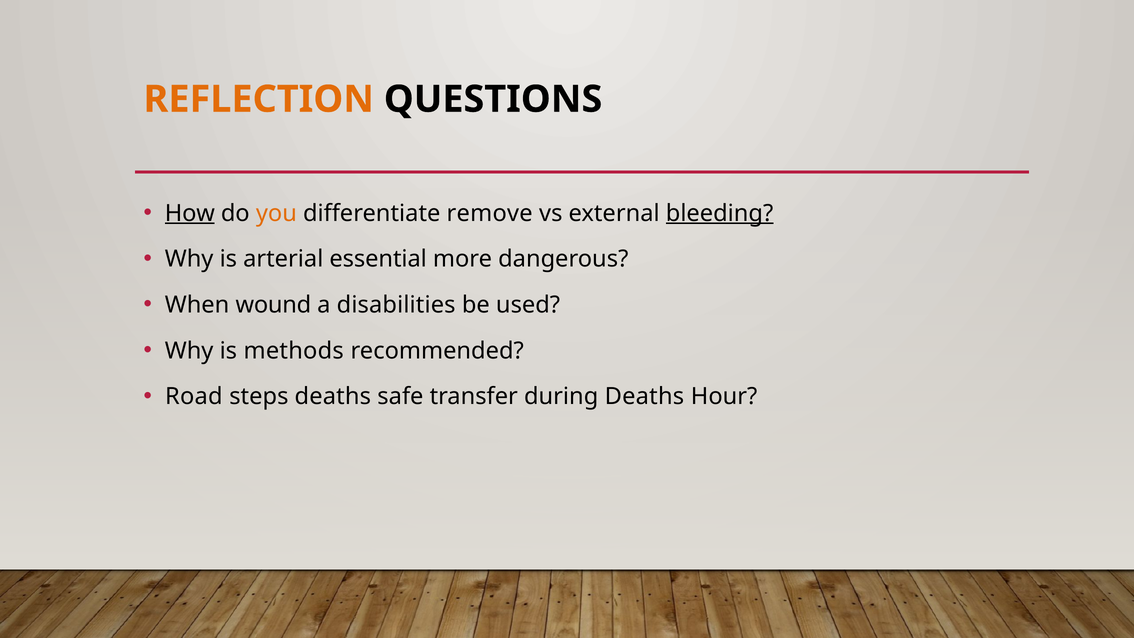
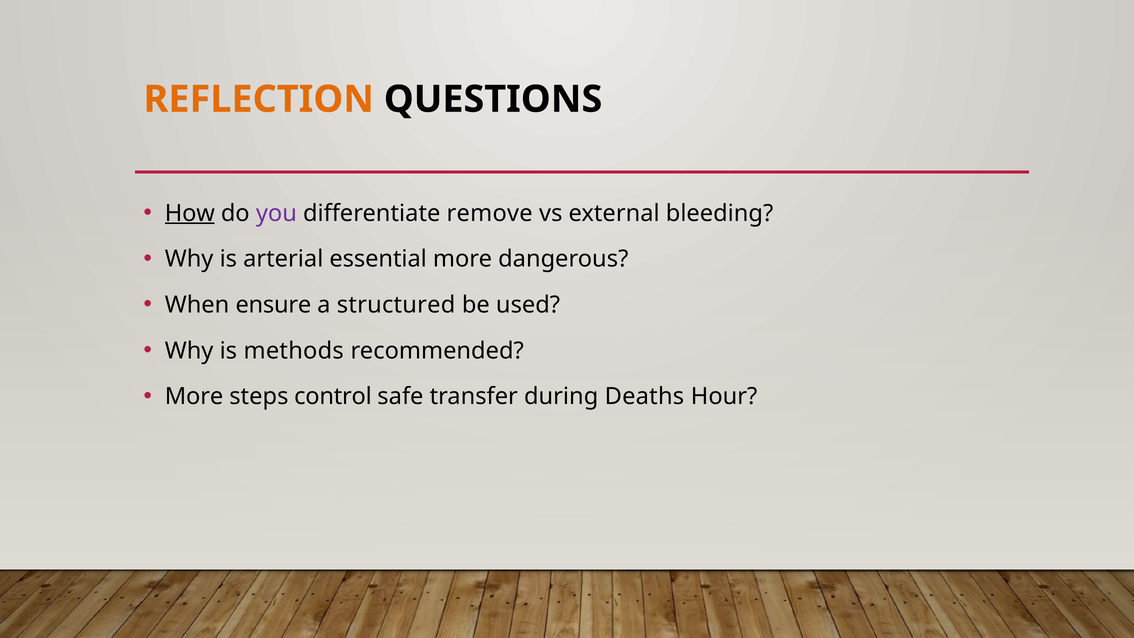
you colour: orange -> purple
bleeding underline: present -> none
wound: wound -> ensure
disabilities: disabilities -> structured
Road at (194, 397): Road -> More
steps deaths: deaths -> control
